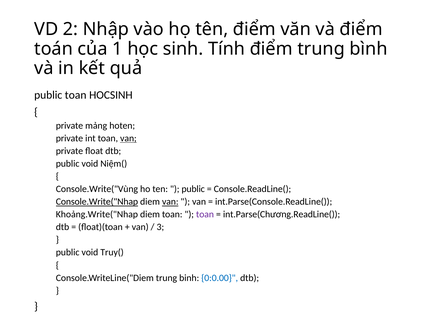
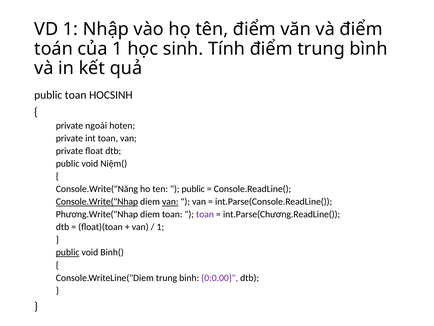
VD 2: 2 -> 1
mảng: mảng -> ngoài
van at (128, 138) underline: present -> none
Console.Write("Vùng: Console.Write("Vùng -> Console.Write("Năng
Khoảng.Write("Nhap: Khoảng.Write("Nhap -> Phương.Write("Nhap
3 at (160, 227): 3 -> 1
public at (68, 252) underline: none -> present
Truy(: Truy( -> Binh(
0:0.00 colour: blue -> purple
